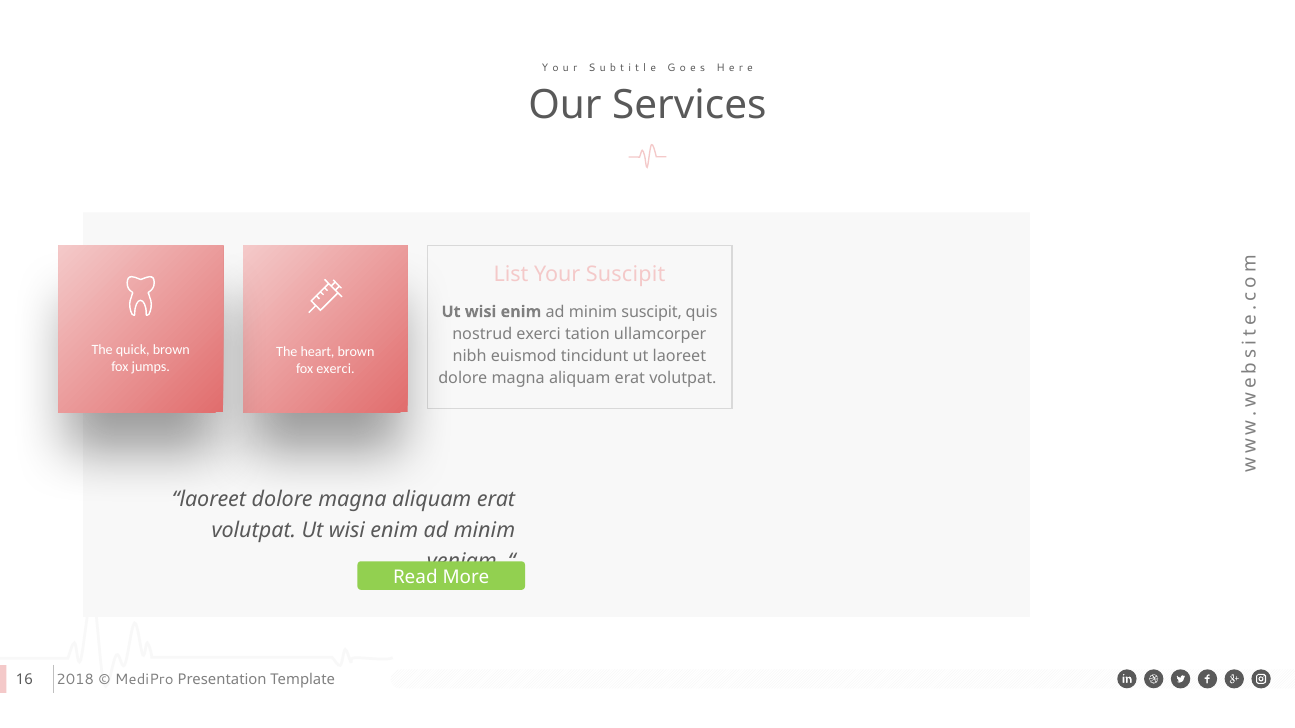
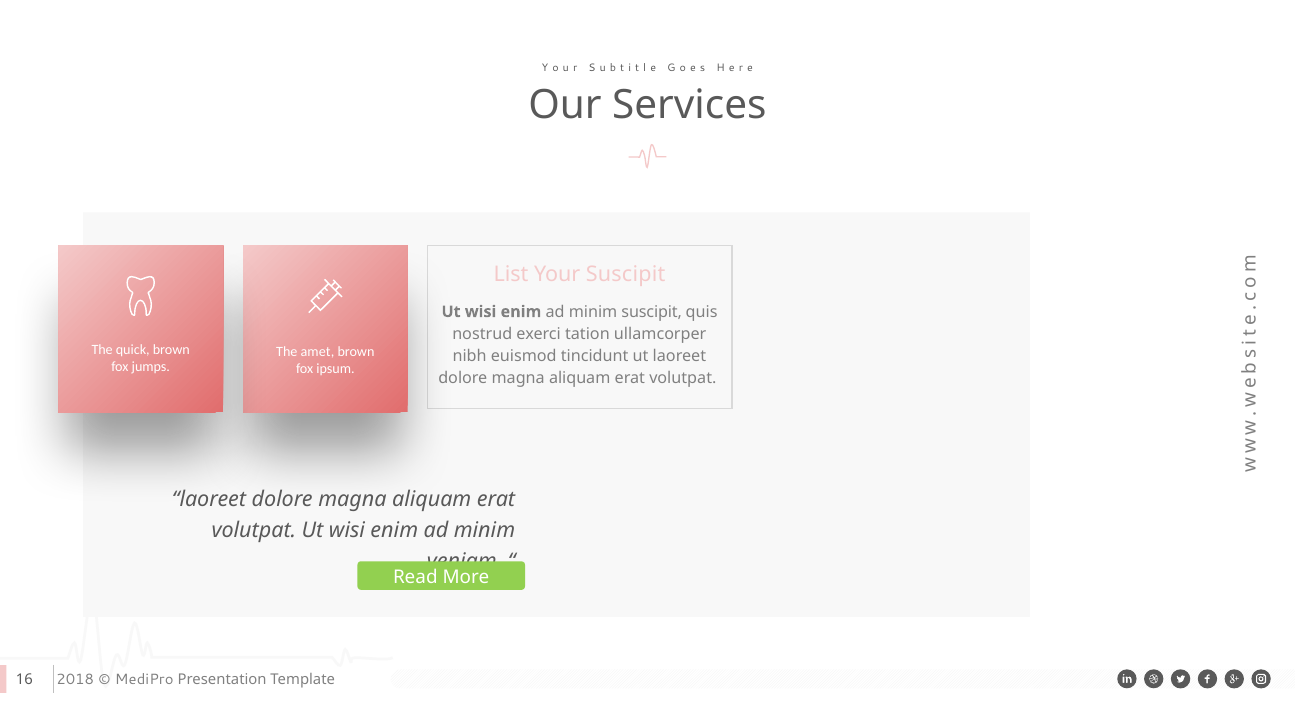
heart: heart -> amet
exerci at (336, 369): exerci -> ipsum
